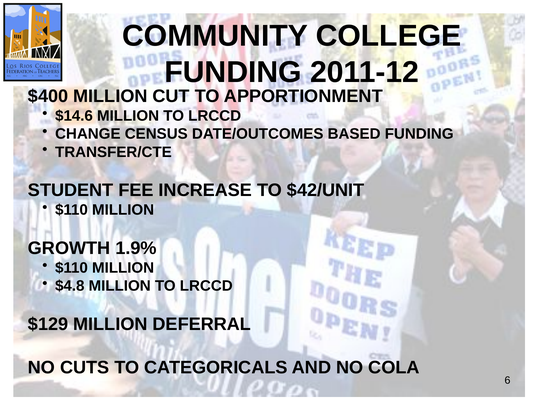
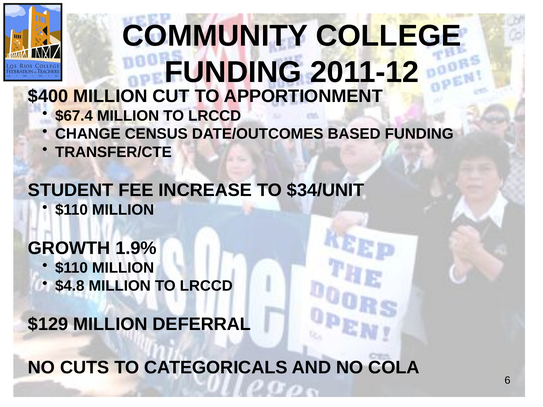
$14.6: $14.6 -> $67.4
$42/UNIT: $42/UNIT -> $34/UNIT
